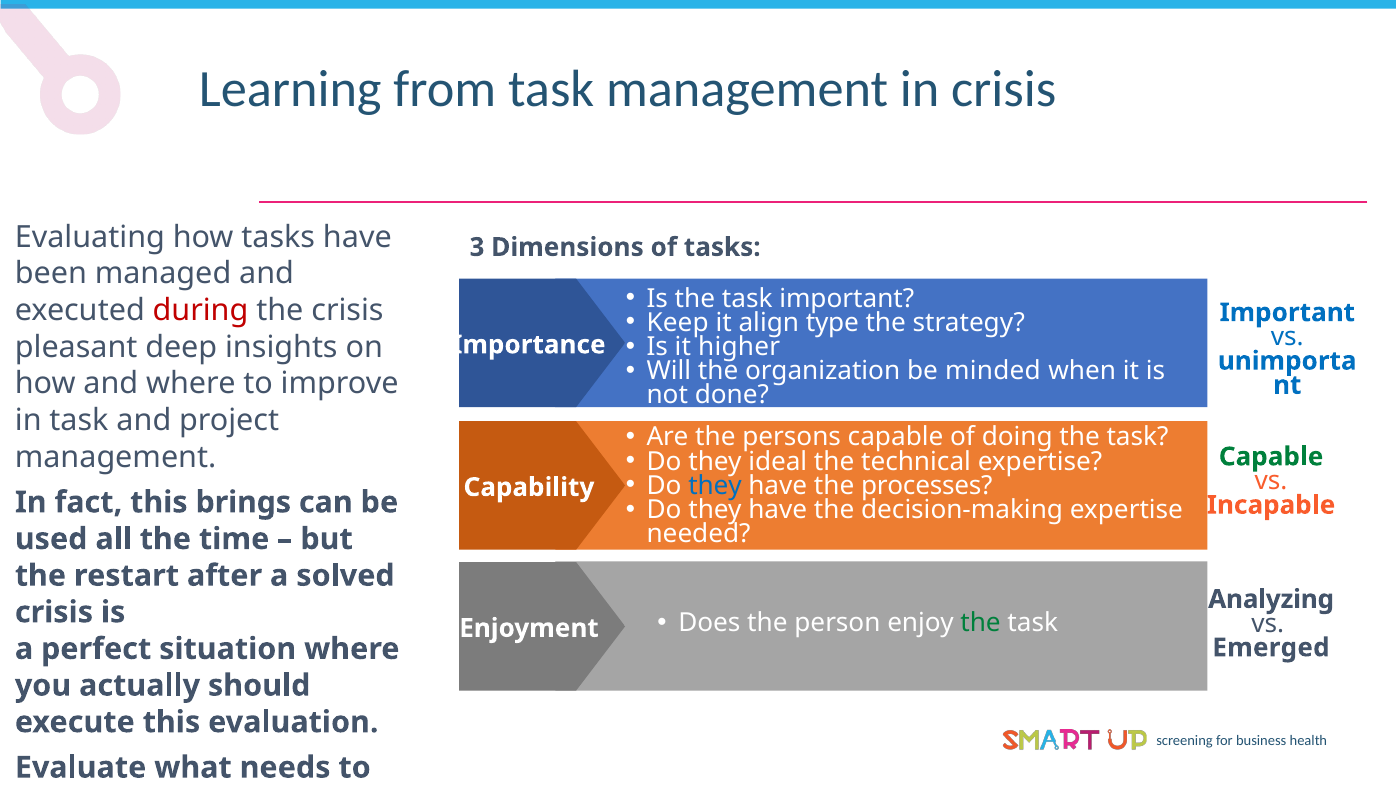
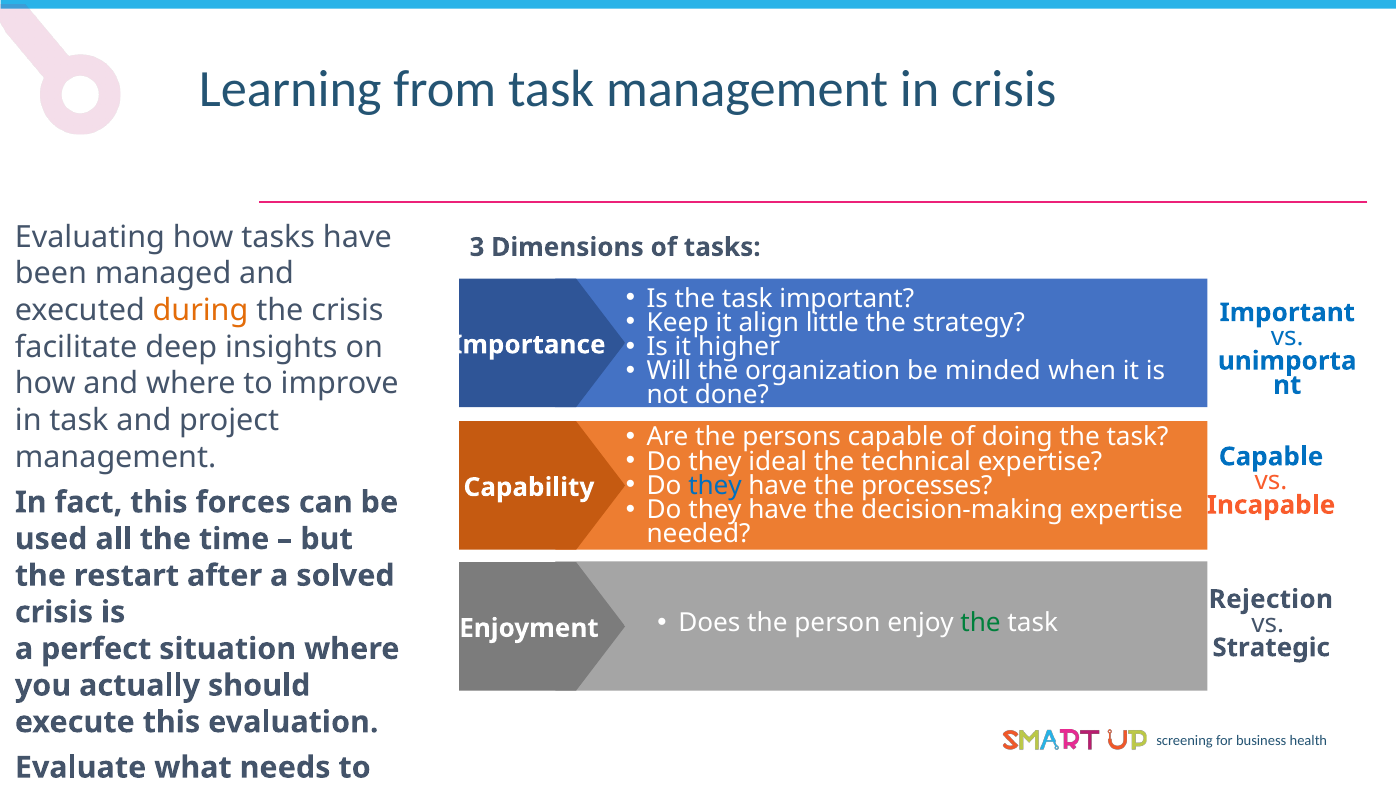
during colour: red -> orange
type: type -> little
pleasant: pleasant -> facilitate
Capable at (1271, 457) colour: green -> blue
brings: brings -> forces
Analyzing: Analyzing -> Rejection
Emerged: Emerged -> Strategic
